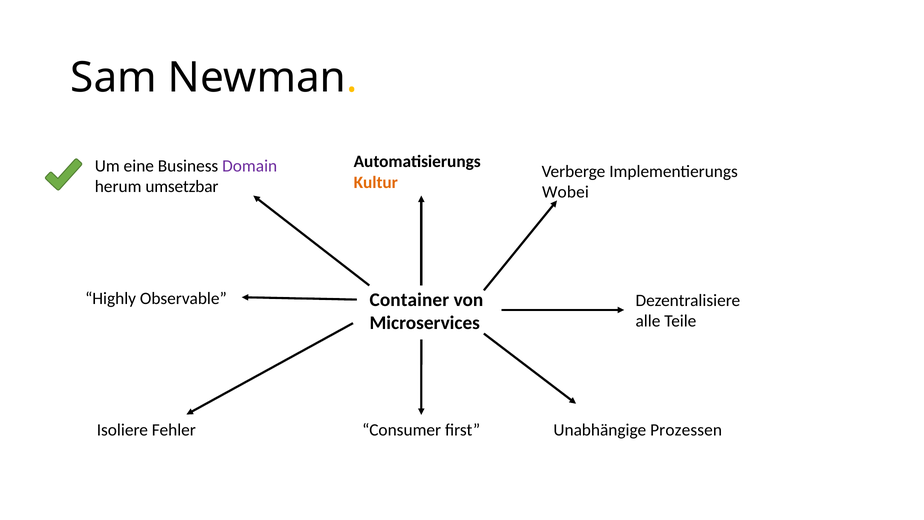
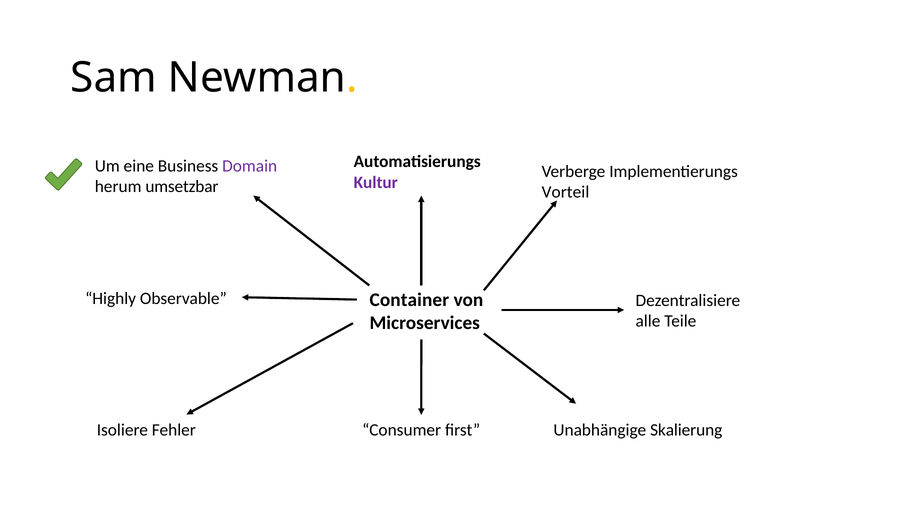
Kultur colour: orange -> purple
Wobei: Wobei -> Vorteil
Prozessen: Prozessen -> Skalierung
